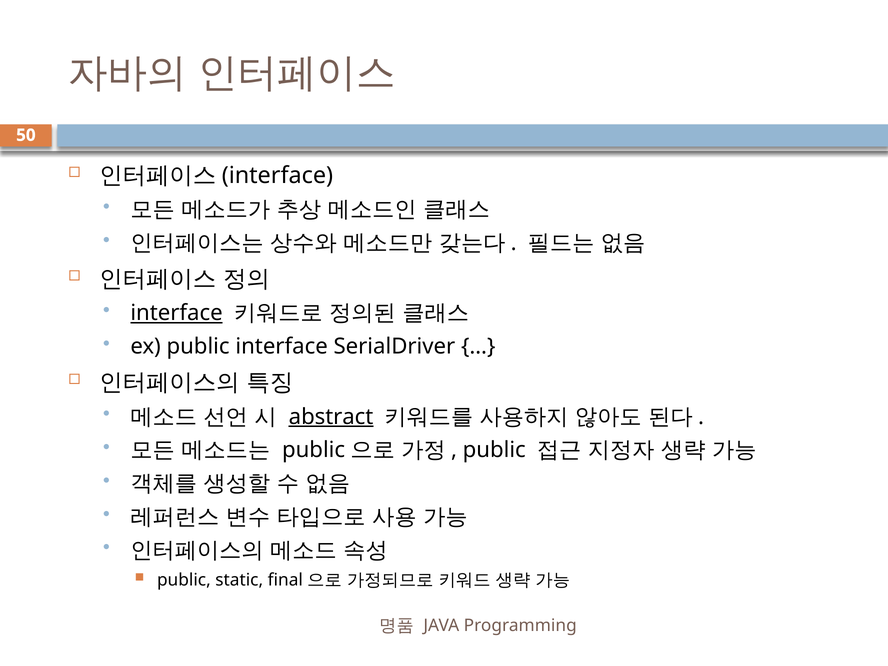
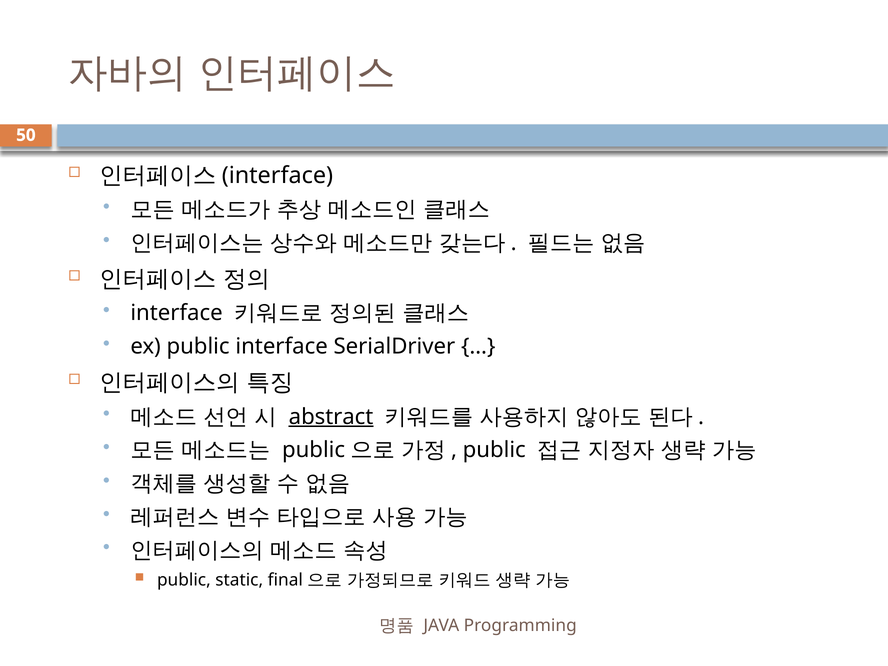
interface at (177, 313) underline: present -> none
